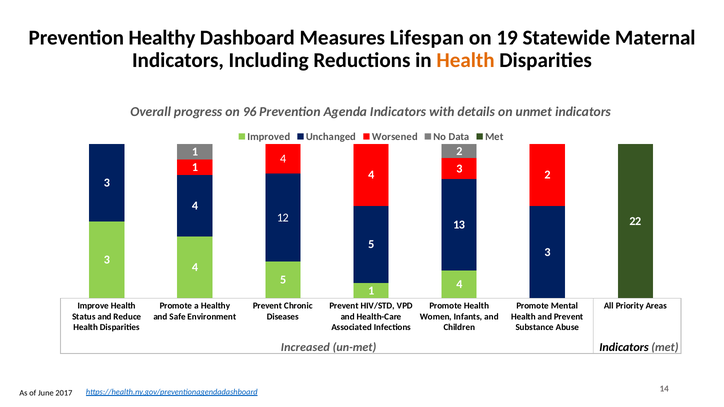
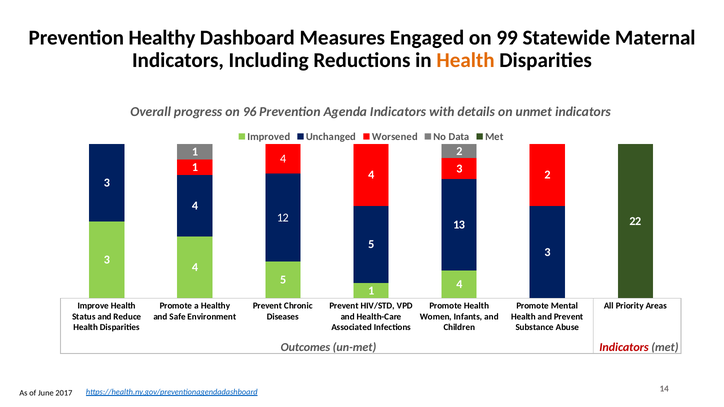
Lifespan: Lifespan -> Engaged
19: 19 -> 99
Increased: Increased -> Outcomes
Indicators at (624, 348) colour: black -> red
